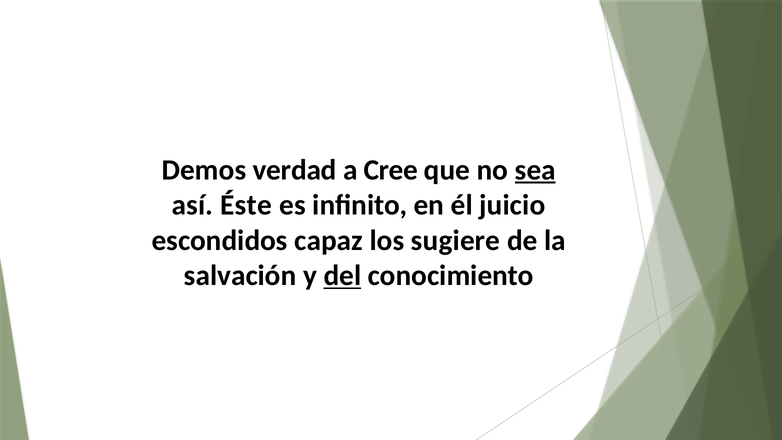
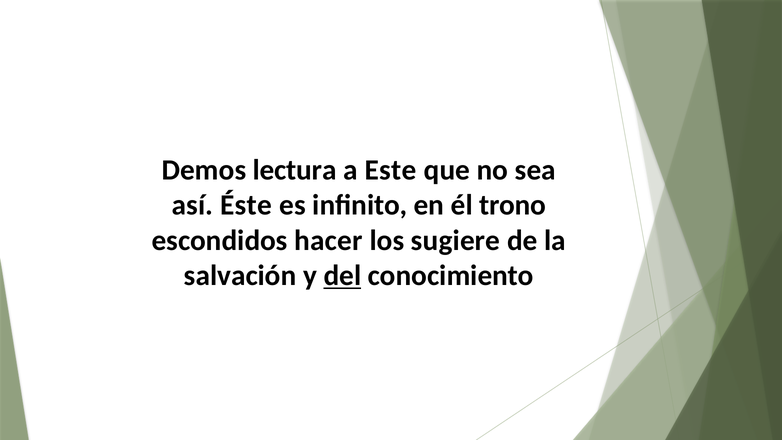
verdad: verdad -> lectura
Cree: Cree -> Este
sea underline: present -> none
juicio: juicio -> trono
capaz: capaz -> hacer
